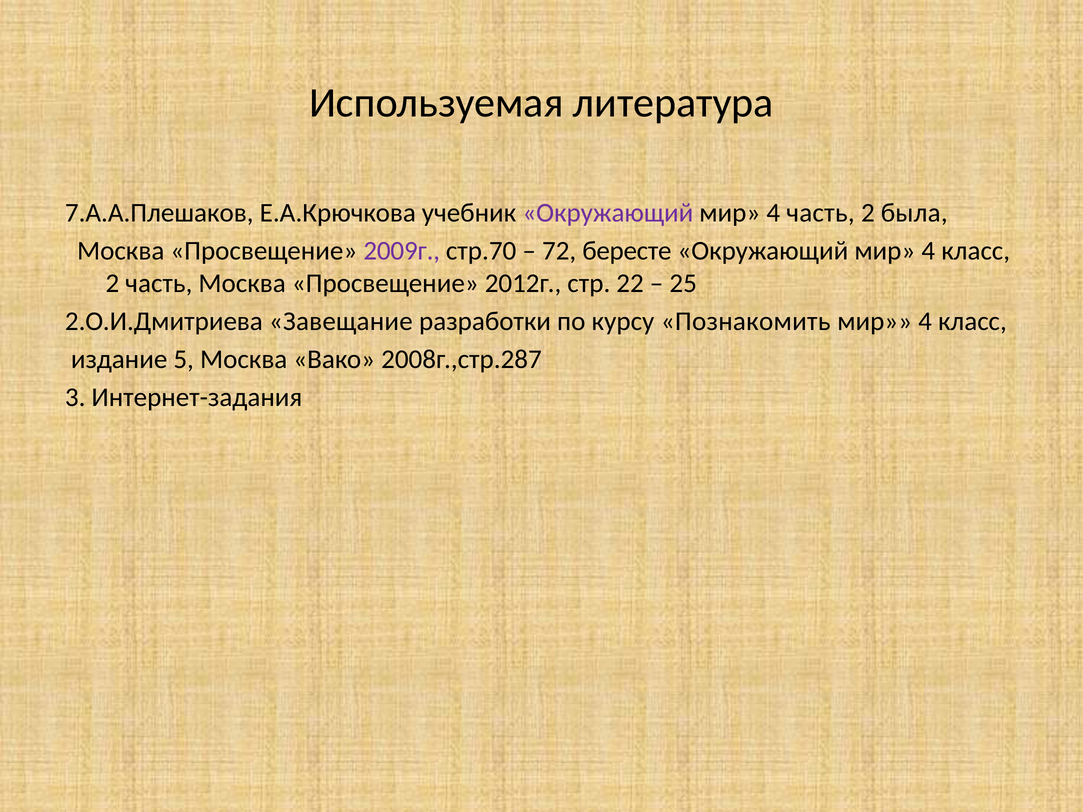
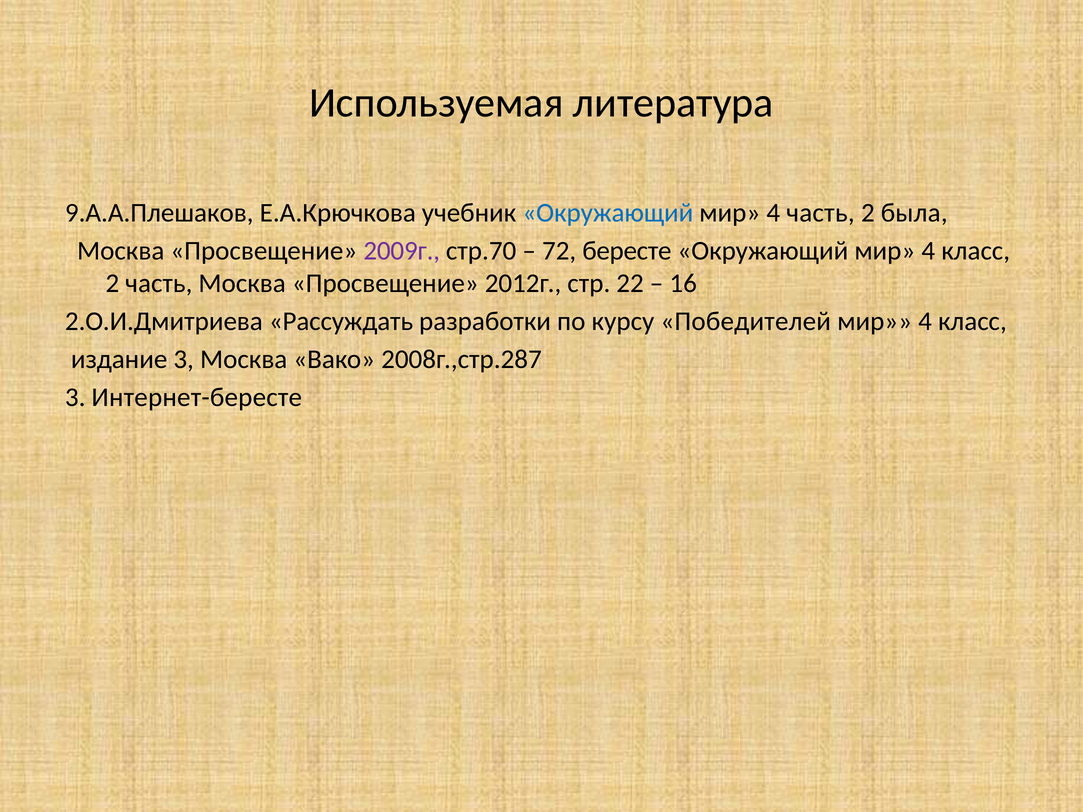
7.А.А.Плешаков: 7.А.А.Плешаков -> 9.А.А.Плешаков
Окружающий at (608, 213) colour: purple -> blue
25: 25 -> 16
Завещание: Завещание -> Рассуждать
Познакомить: Познакомить -> Победителей
издание 5: 5 -> 3
Интернет-задания: Интернет-задания -> Интернет-бересте
